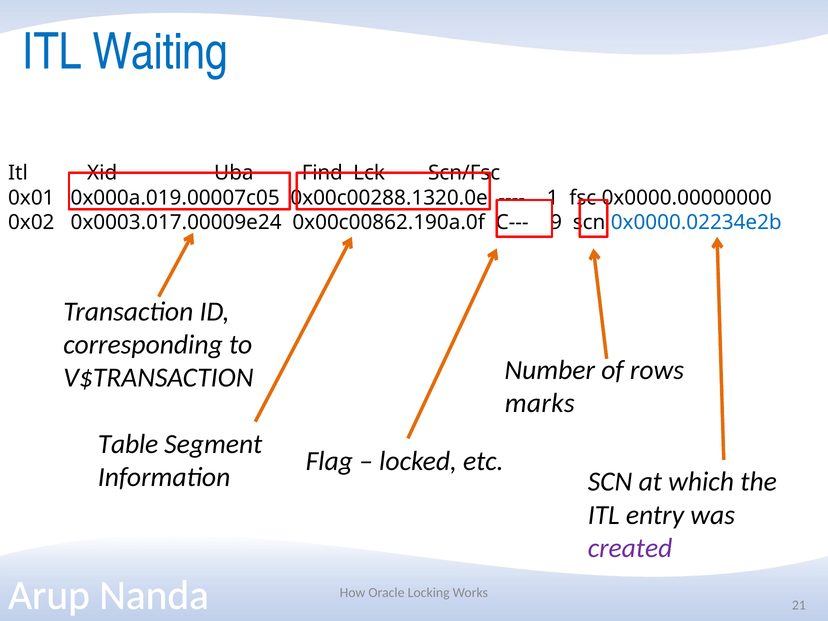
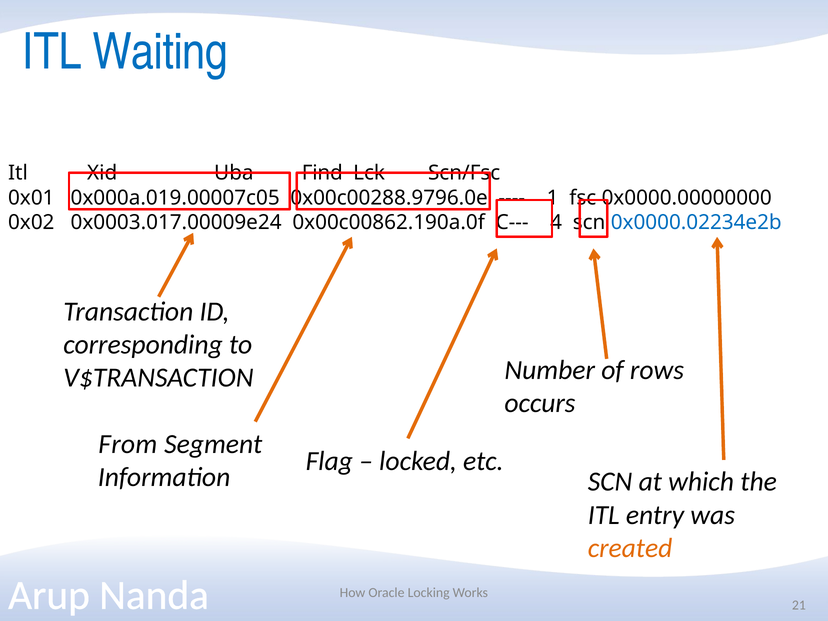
0x00c00288.1320.0e: 0x00c00288.1320.0e -> 0x00c00288.9796.0e
9: 9 -> 4
marks: marks -> occurs
Table: Table -> From
created colour: purple -> orange
